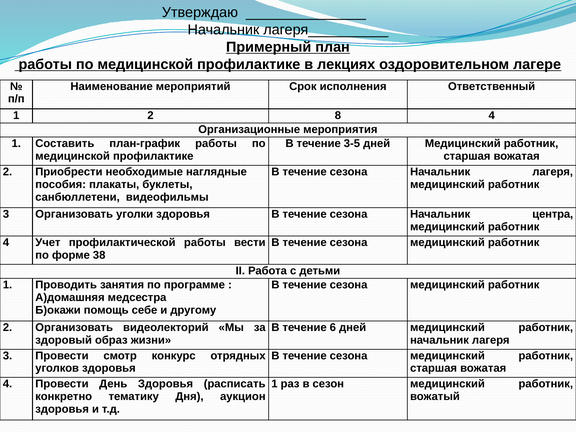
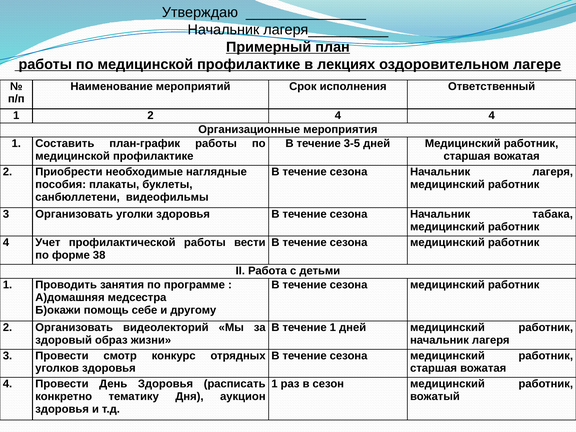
2 8: 8 -> 4
центра: центра -> табака
течение 6: 6 -> 1
